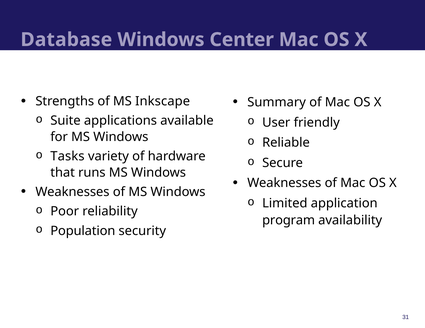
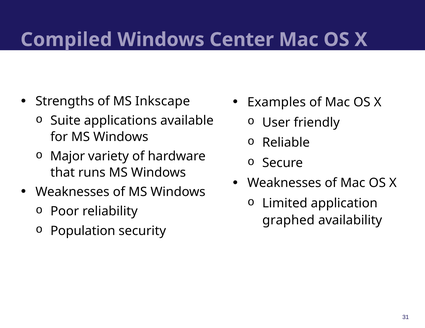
Database: Database -> Compiled
Summary: Summary -> Examples
Tasks: Tasks -> Major
program: program -> graphed
